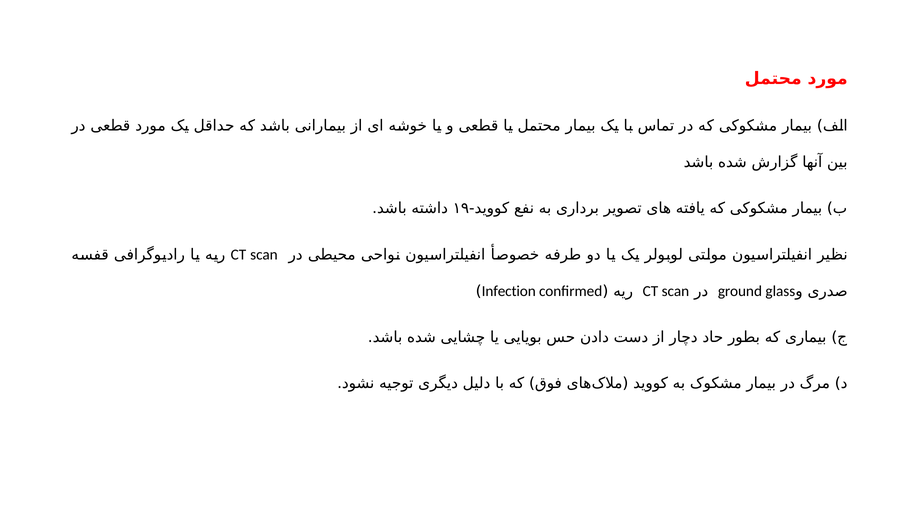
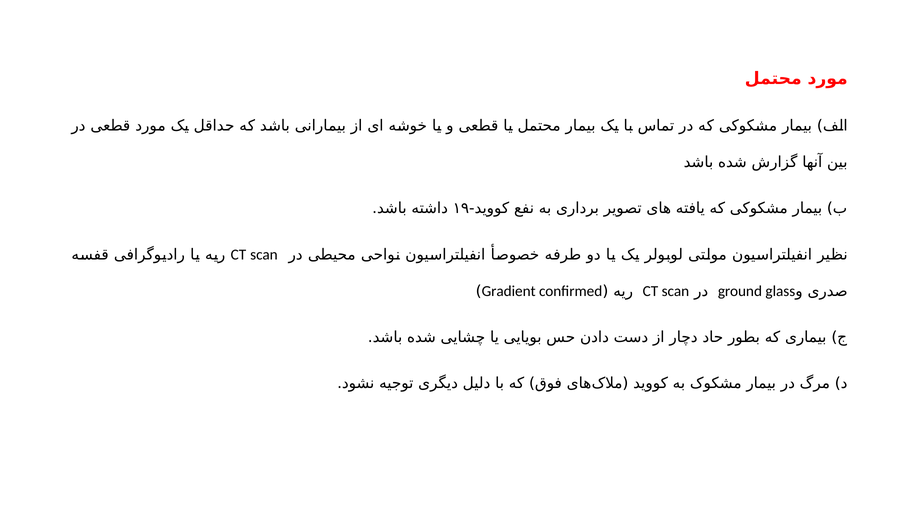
Infection: Infection -> Gradient
